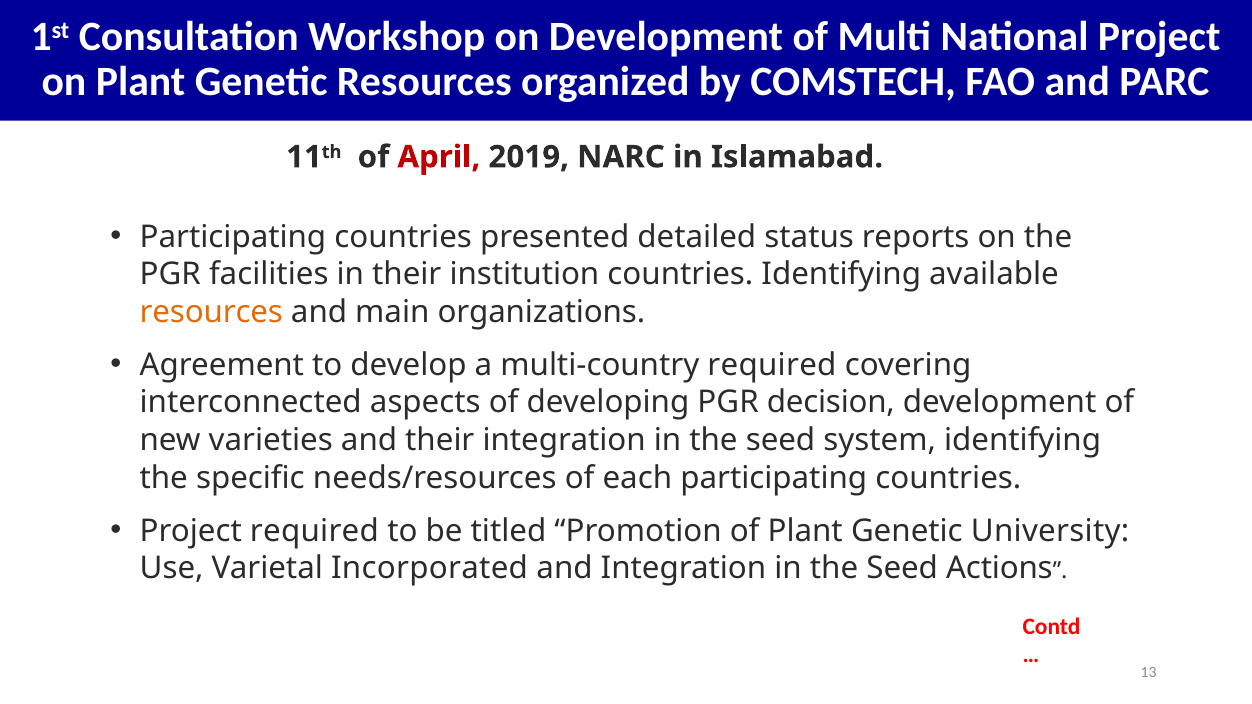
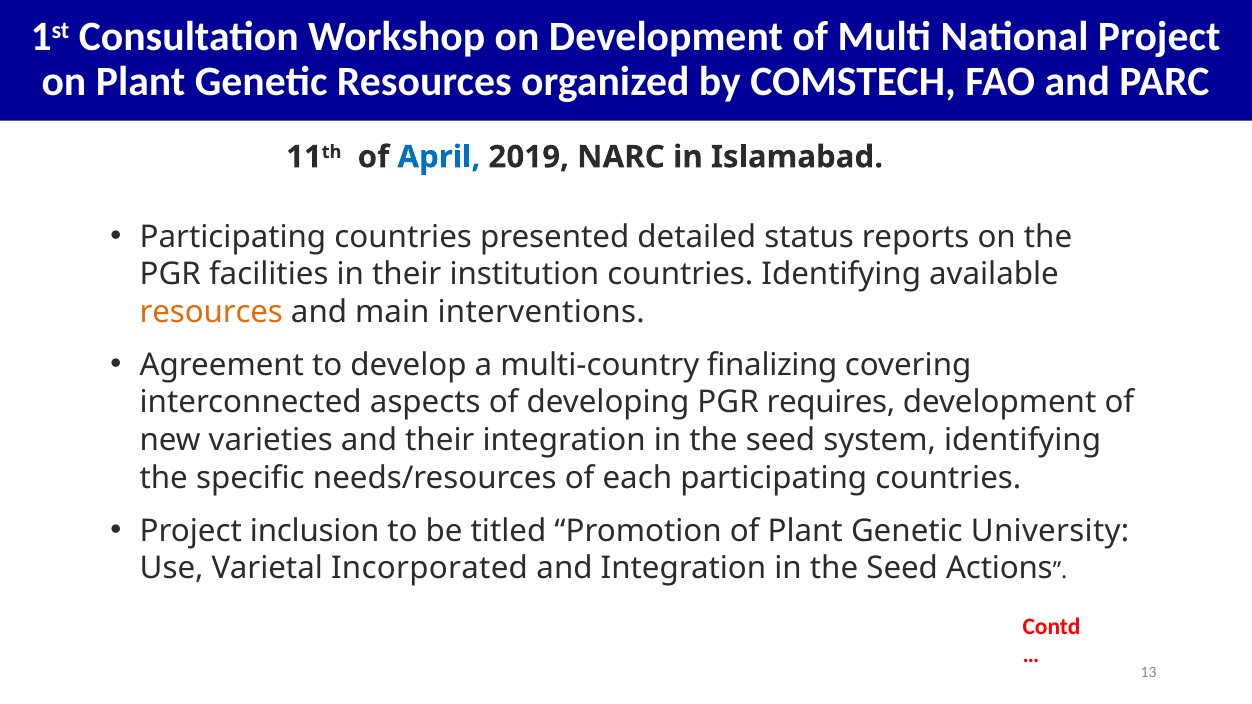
April colour: red -> blue
organizations: organizations -> interventions
multi-country required: required -> finalizing
decision: decision -> requires
Project required: required -> inclusion
